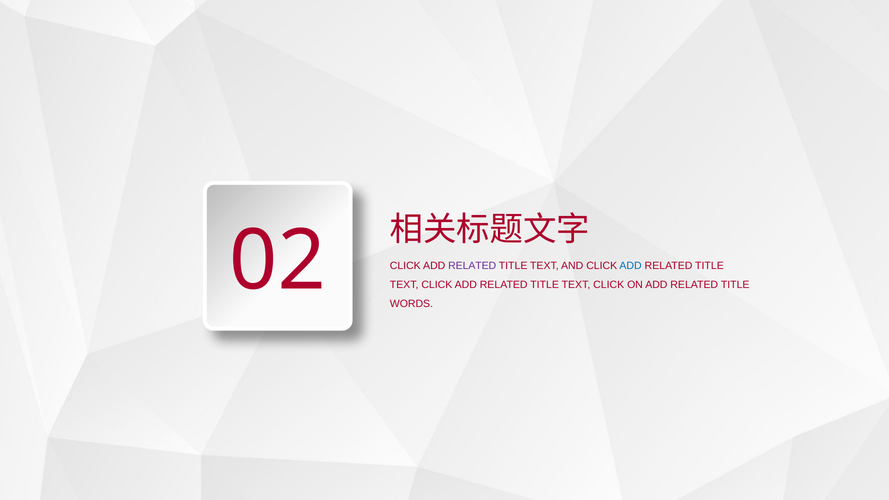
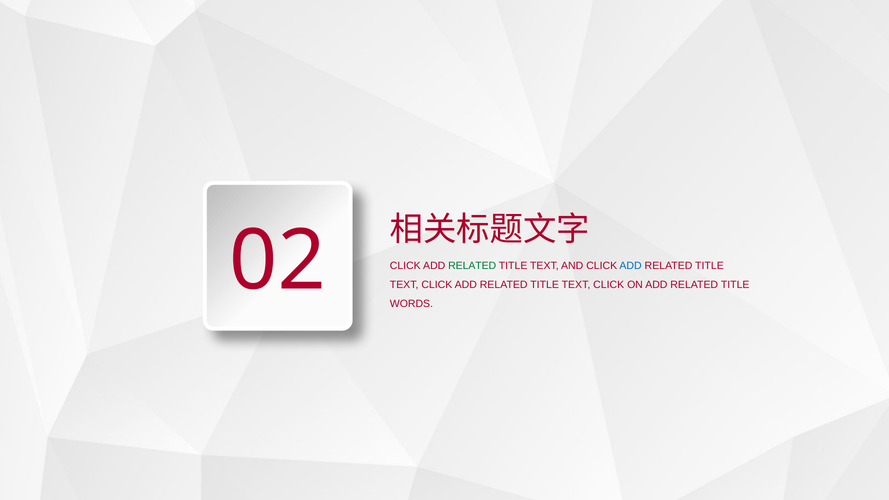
RELATED at (472, 266) colour: purple -> green
